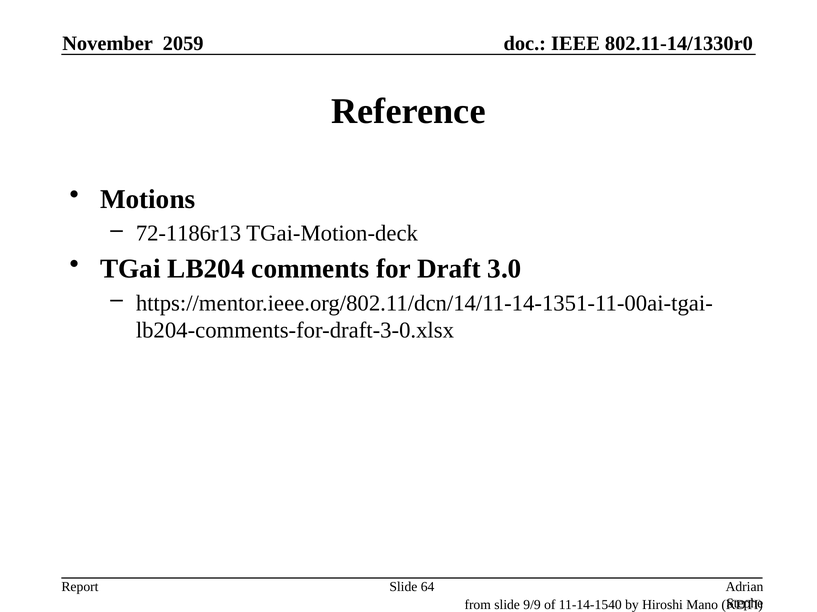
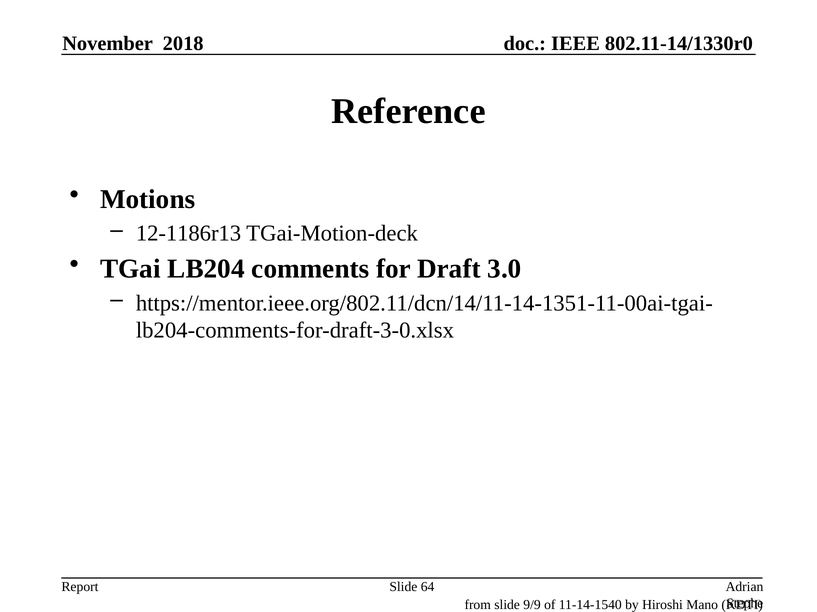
2059: 2059 -> 2018
72-1186r13: 72-1186r13 -> 12-1186r13
